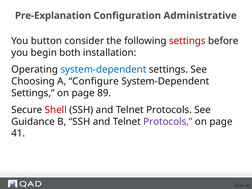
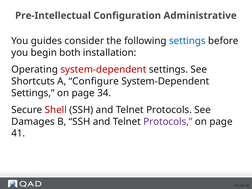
Pre-Explanation: Pre-Explanation -> Pre-Intellectual
button: button -> guides
settings at (187, 41) colour: red -> blue
system-dependent at (103, 69) colour: blue -> red
Choosing: Choosing -> Shortcuts
89: 89 -> 34
Guidance: Guidance -> Damages
